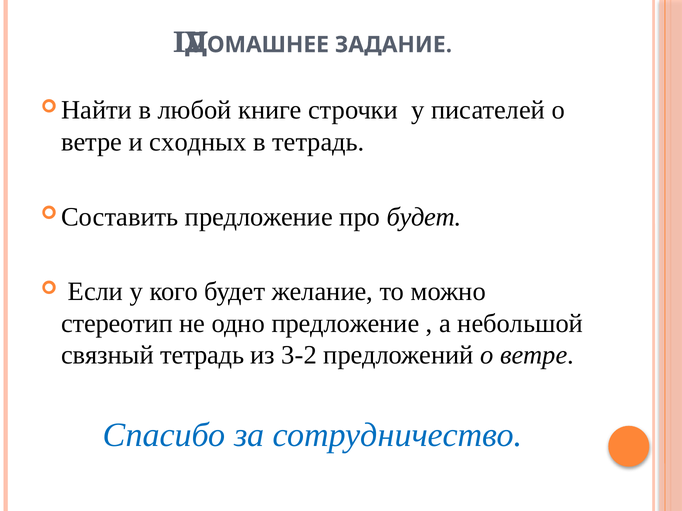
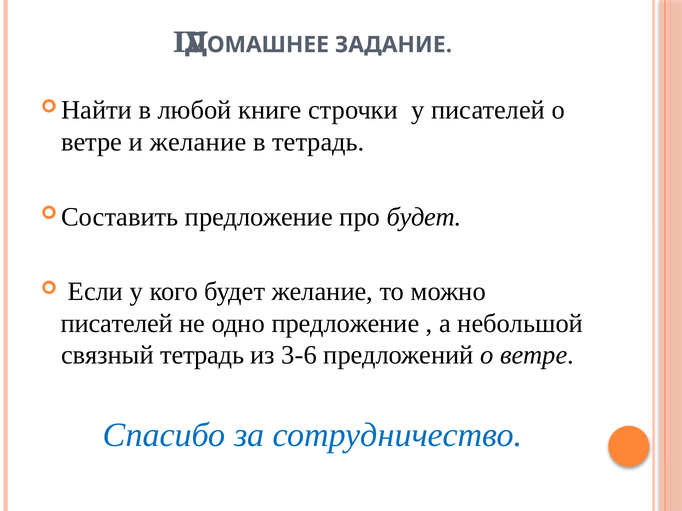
и сходных: сходных -> желание
стереотип at (117, 324): стереотип -> писателей
3-2: 3-2 -> 3-6
